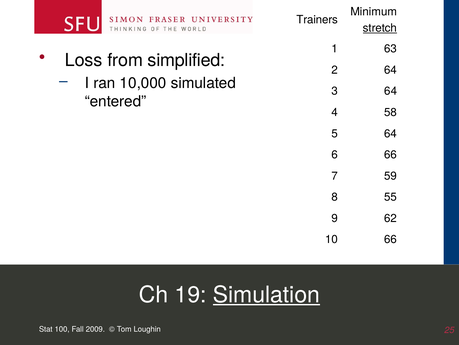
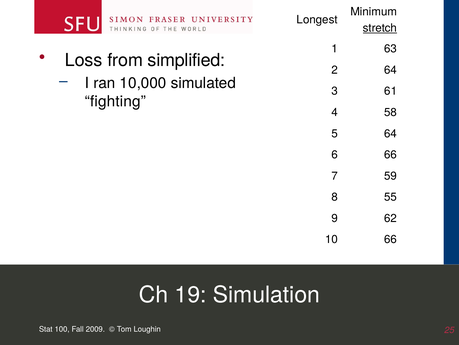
Trainers: Trainers -> Longest
3 64: 64 -> 61
entered: entered -> fighting
Simulation underline: present -> none
